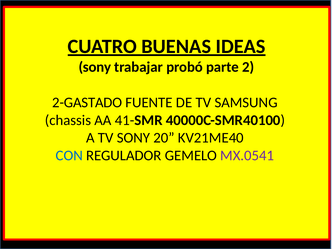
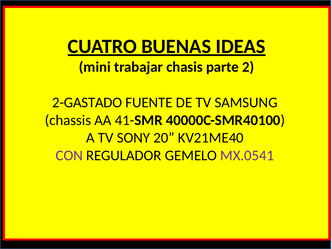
sony at (95, 67): sony -> mini
probó: probó -> chasis
CON colour: blue -> purple
